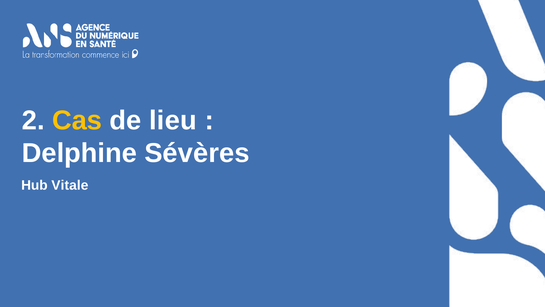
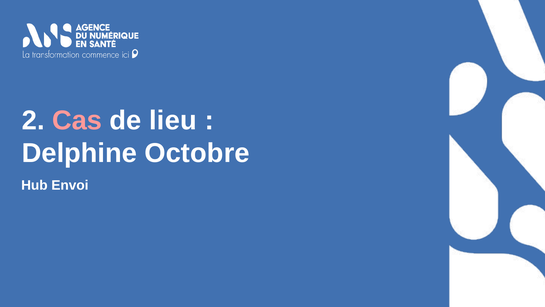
Cas colour: yellow -> pink
Sévères: Sévères -> Octobre
Vitale: Vitale -> Envoi
